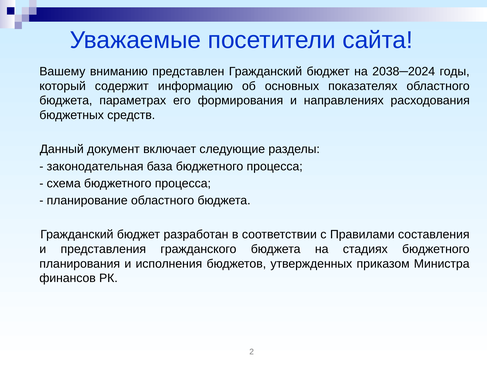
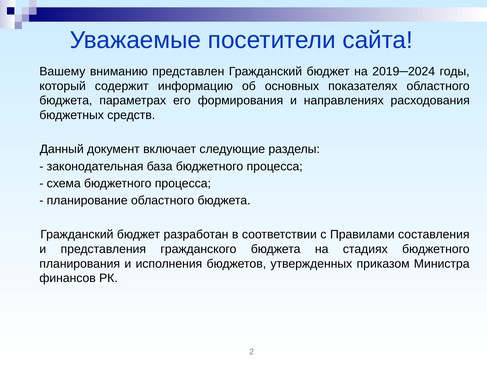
2038─2024: 2038─2024 -> 2019─2024
